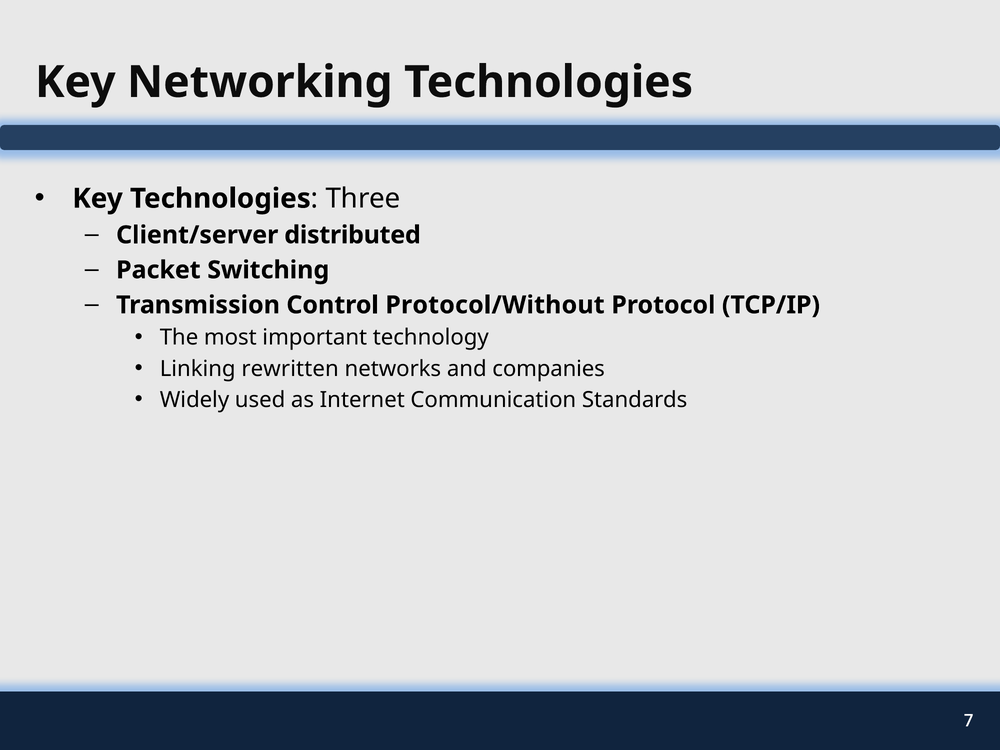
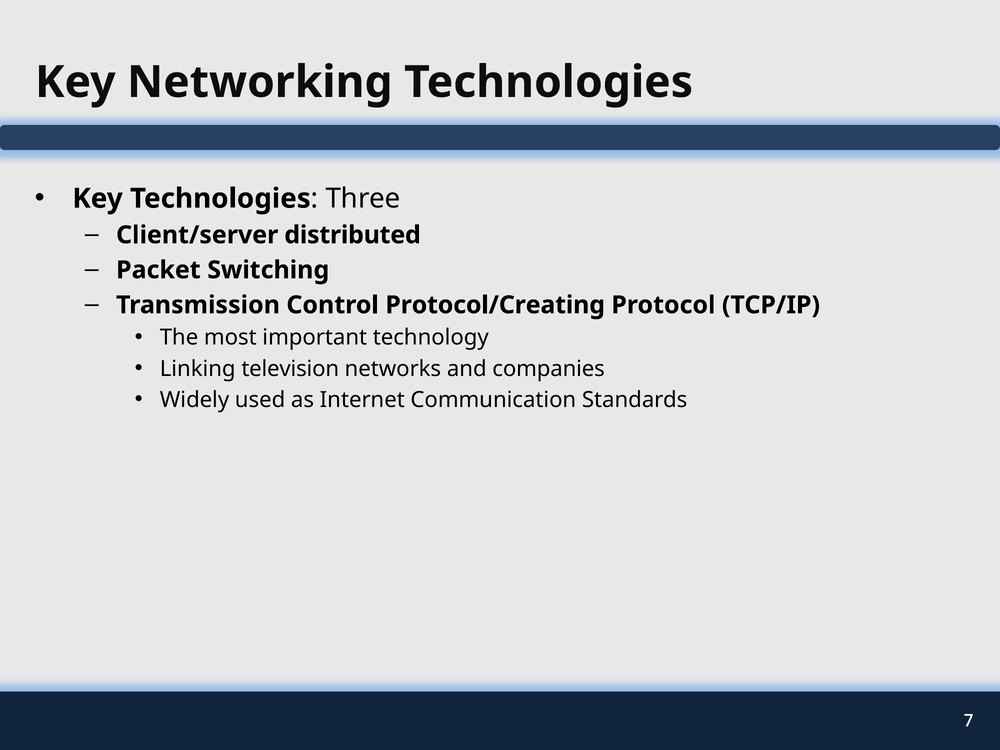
Protocol/Without: Protocol/Without -> Protocol/Creating
rewritten: rewritten -> television
